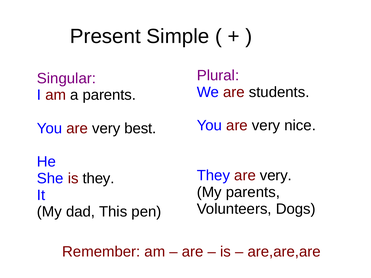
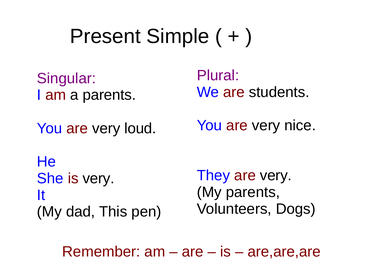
best: best -> loud
is they: they -> very
